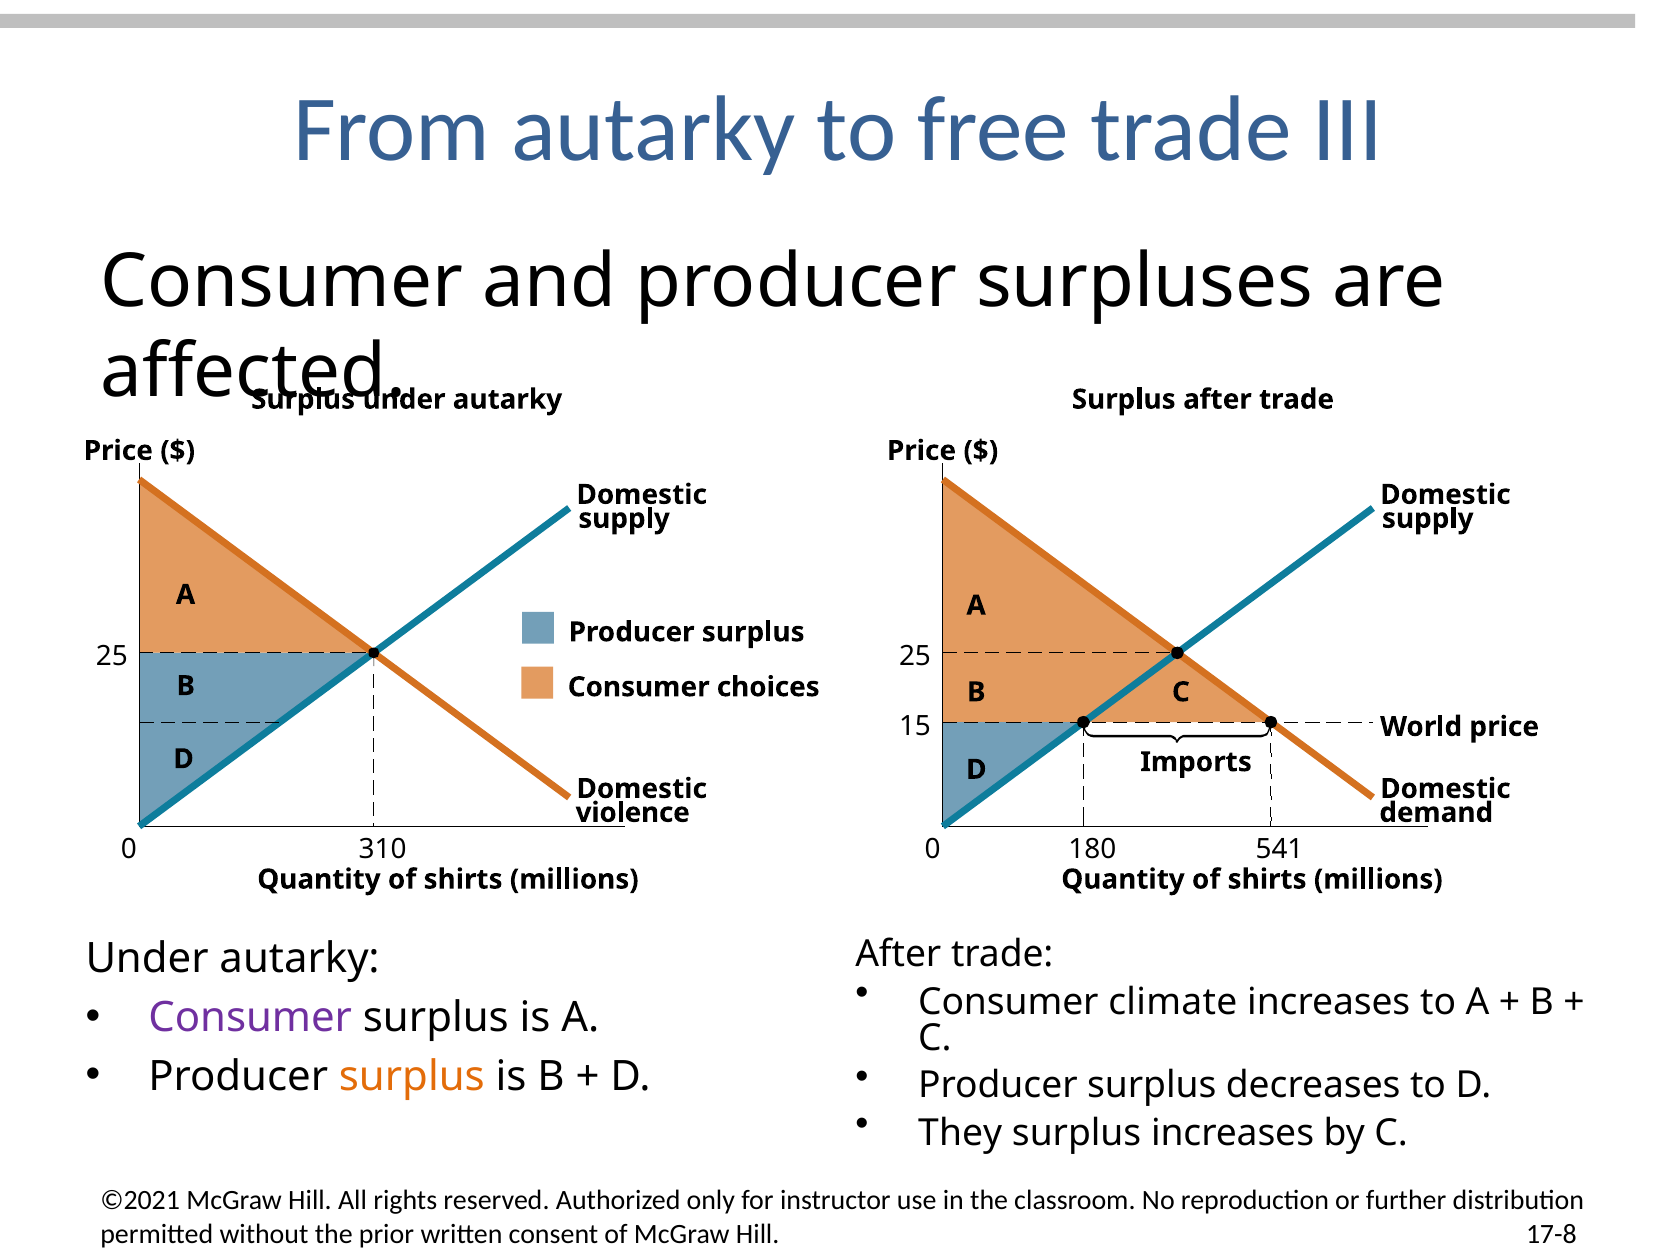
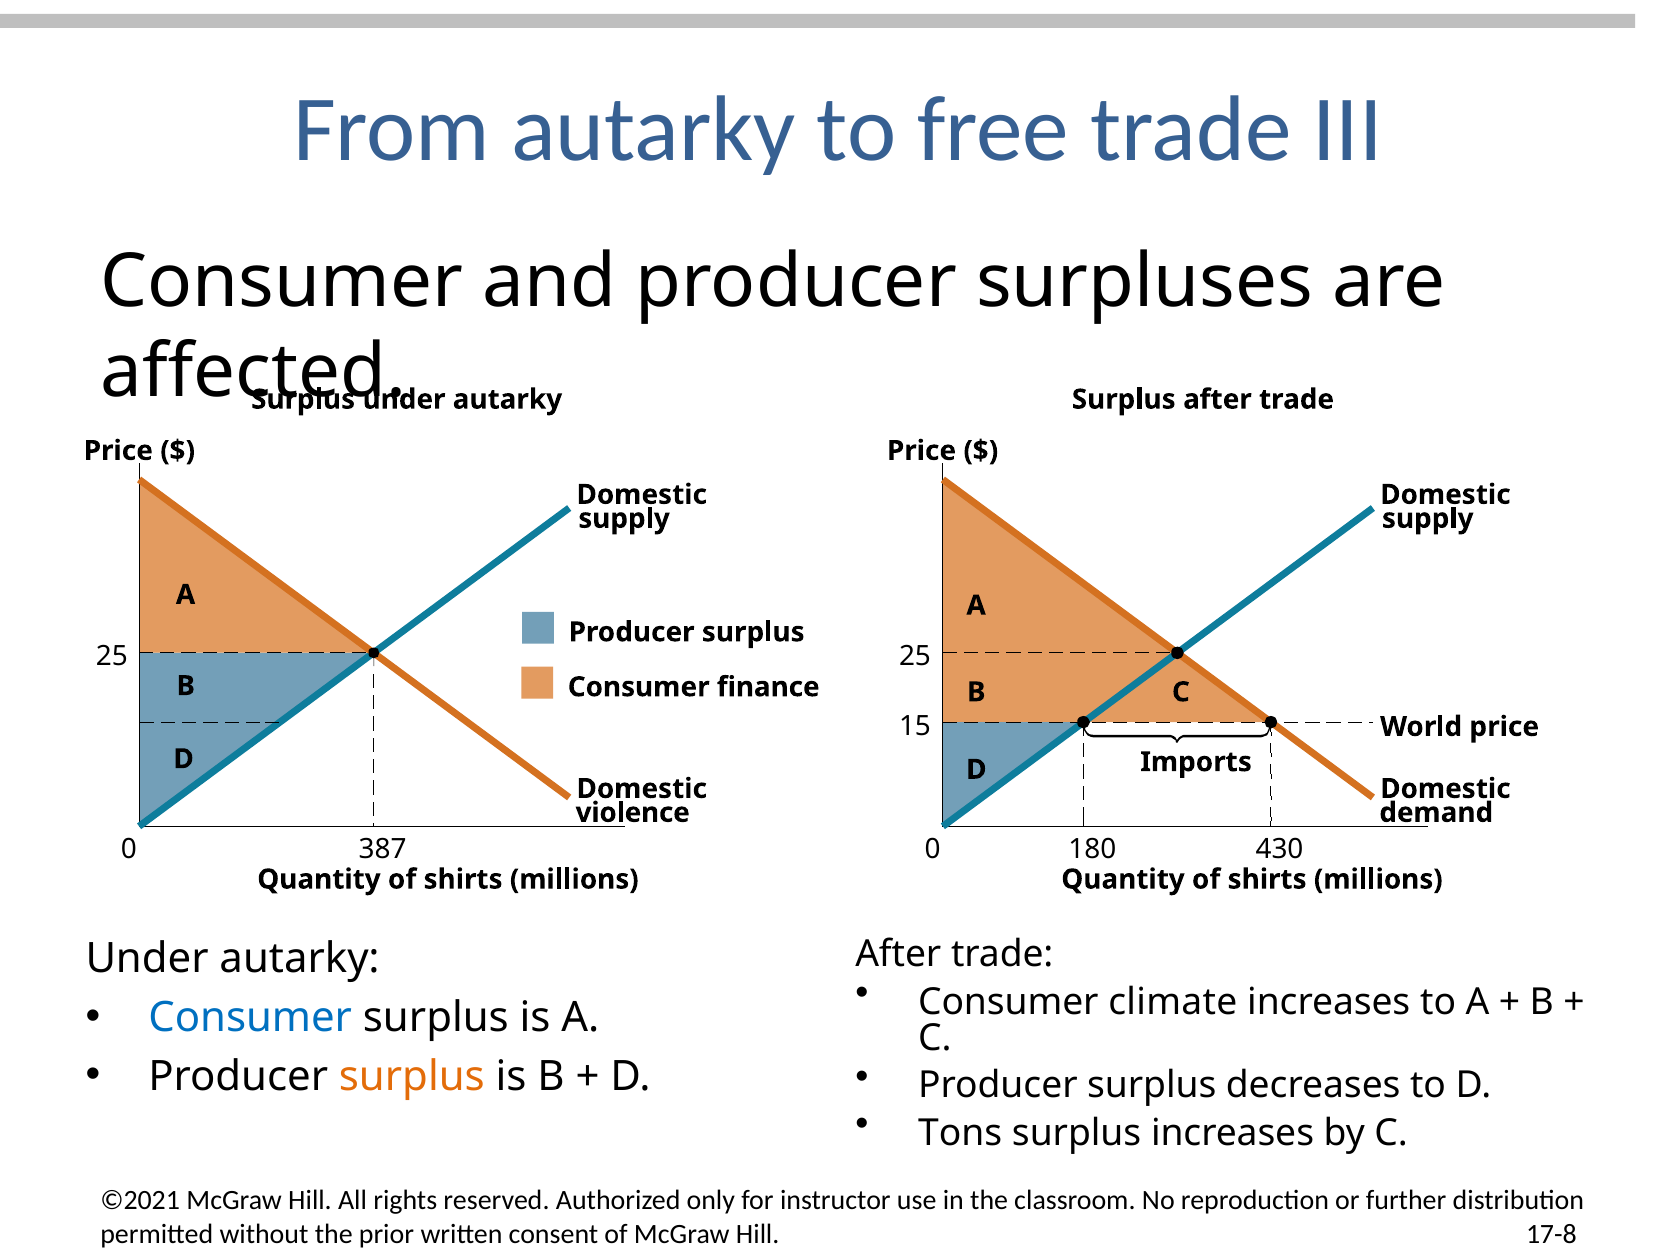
choices: choices -> finance
310: 310 -> 387
541: 541 -> 430
Consumer at (250, 1017) colour: purple -> blue
They: They -> Tons
